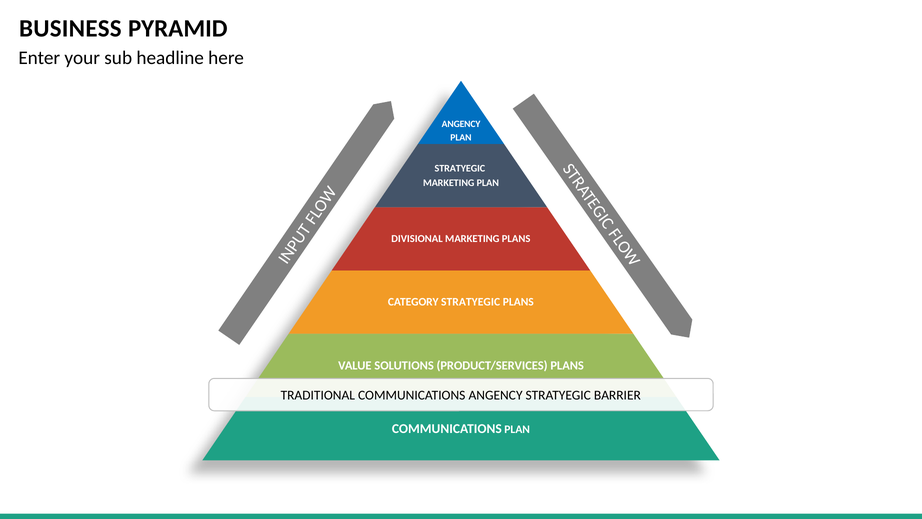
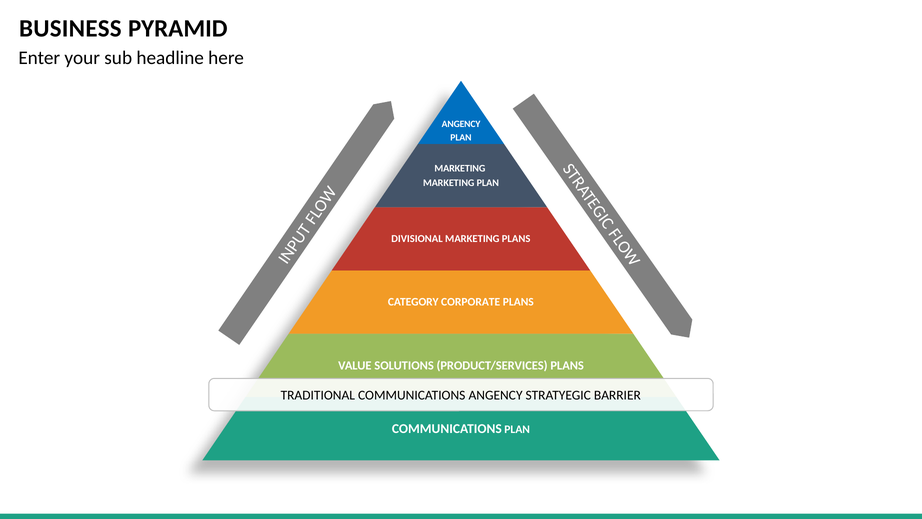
STRATYEGIC at (460, 168): STRATYEGIC -> MARKETING
STRATYEGIC at (471, 302): STRATYEGIC -> CORPORATE
